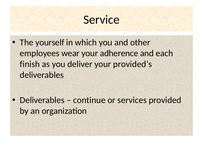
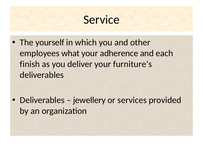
wear: wear -> what
provided’s: provided’s -> furniture’s
continue: continue -> jewellery
